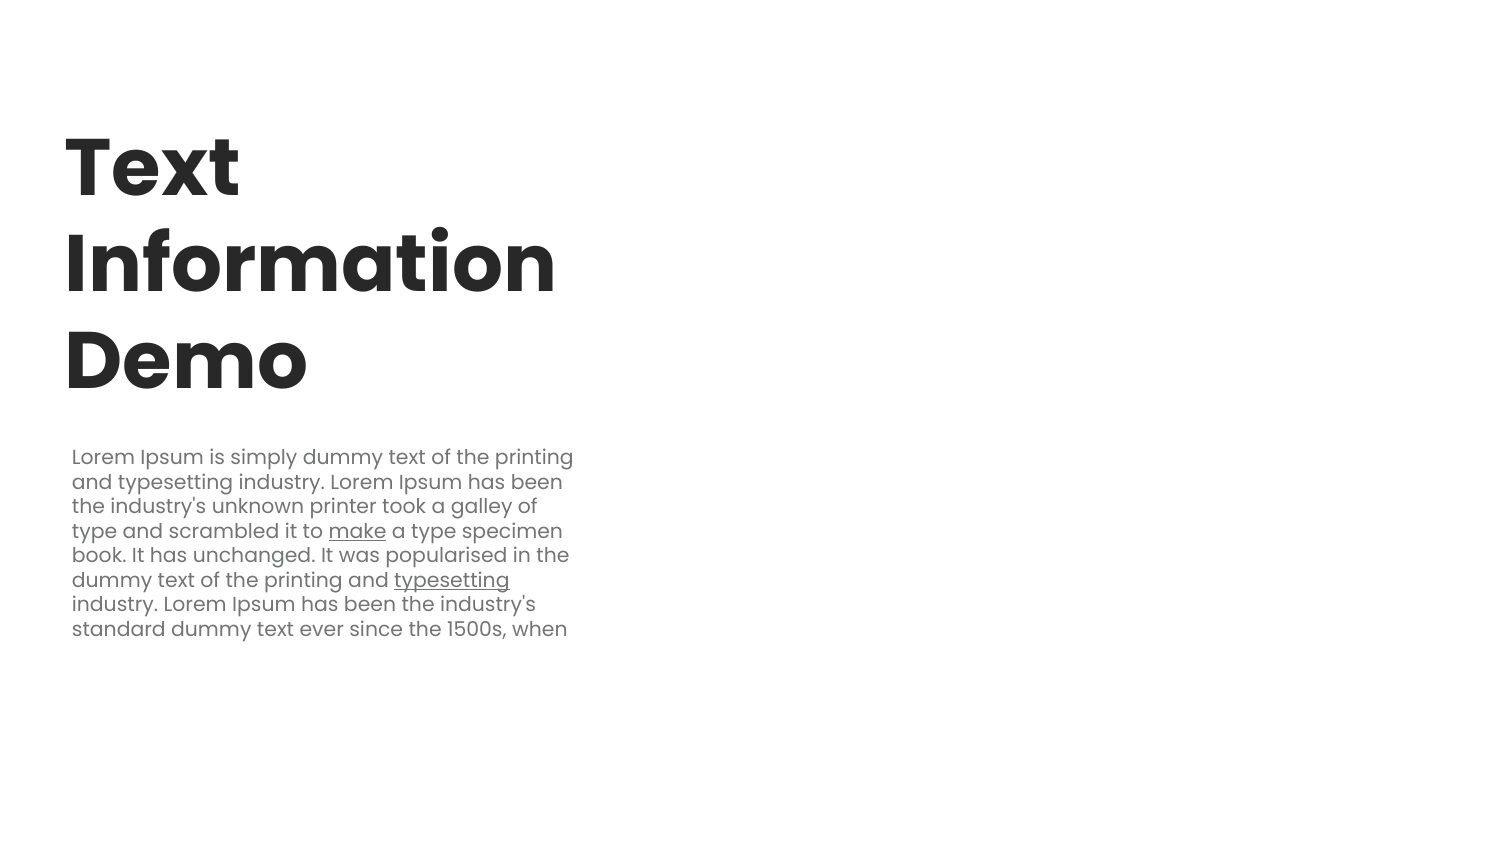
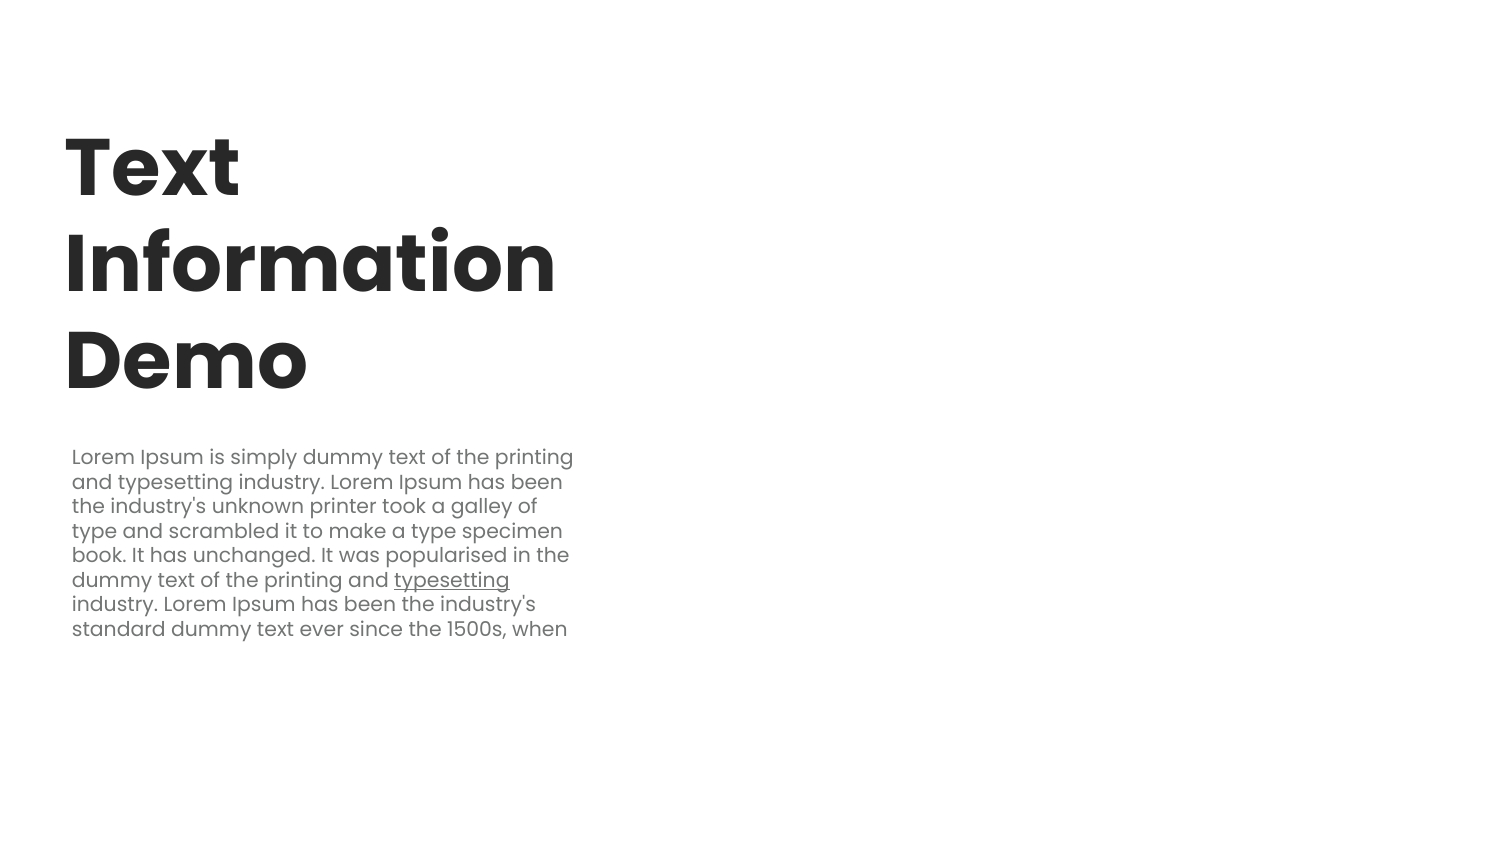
make underline: present -> none
